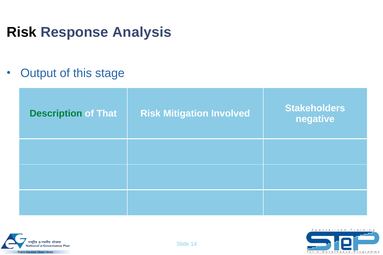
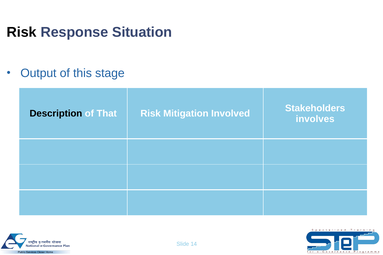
Analysis: Analysis -> Situation
Description colour: green -> black
negative: negative -> involves
